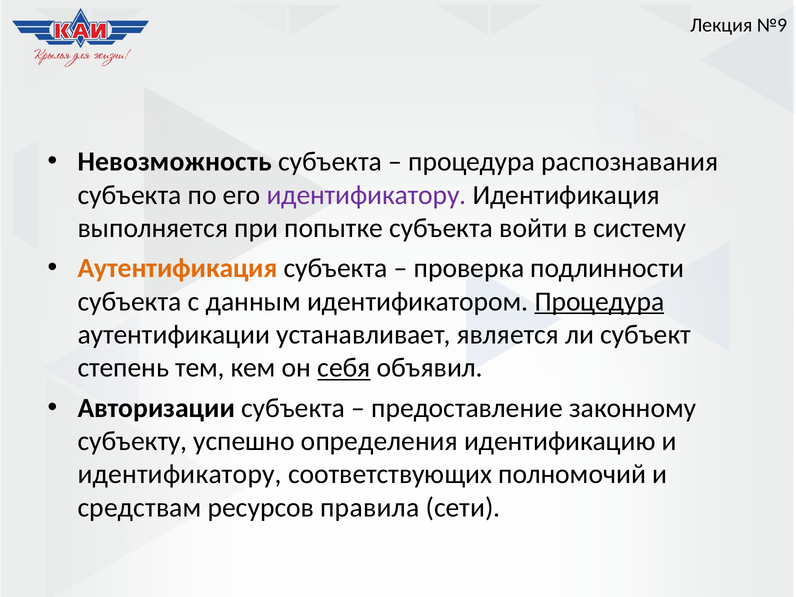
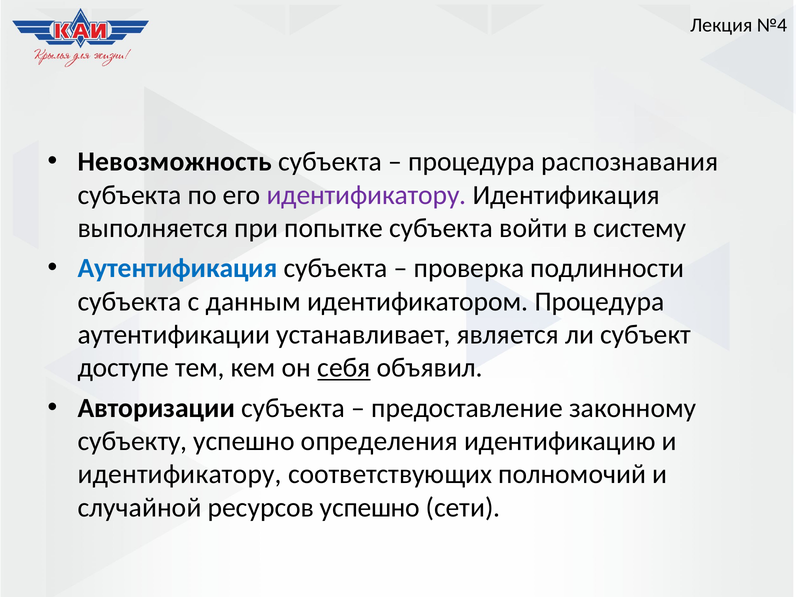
№9: №9 -> №4
Аутентификация colour: orange -> blue
Процедура at (599, 302) underline: present -> none
степень: степень -> доступе
средствам: средствам -> случайной
ресурсов правила: правила -> успешно
